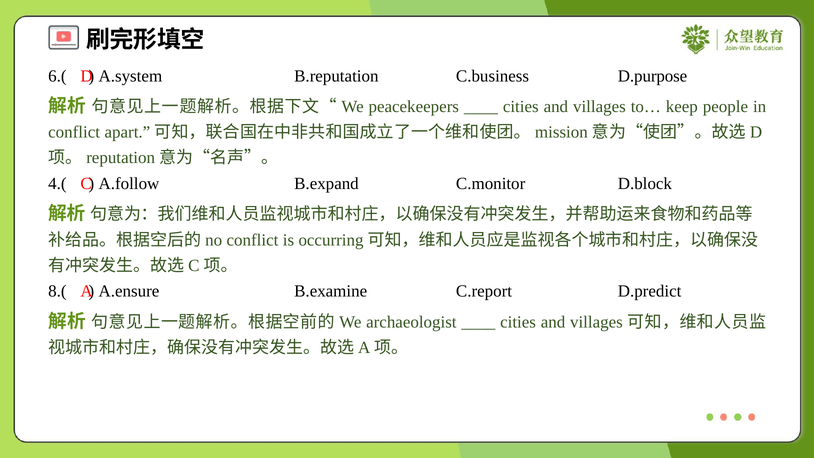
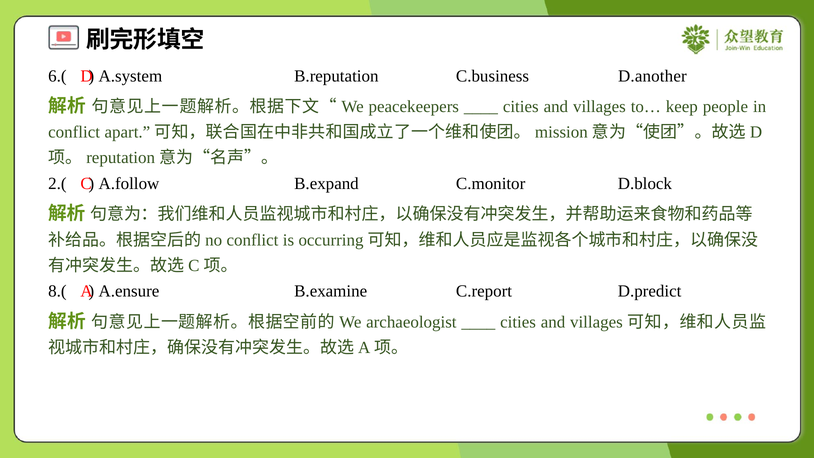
D.purpose: D.purpose -> D.another
4.(: 4.( -> 2.(
